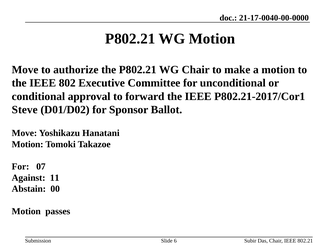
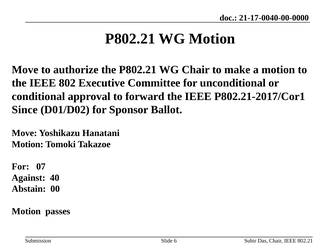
Steve: Steve -> Since
11: 11 -> 40
